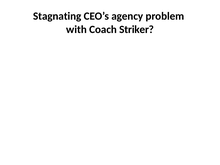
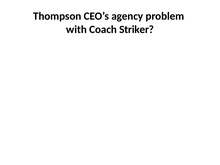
Stagnating: Stagnating -> Thompson
